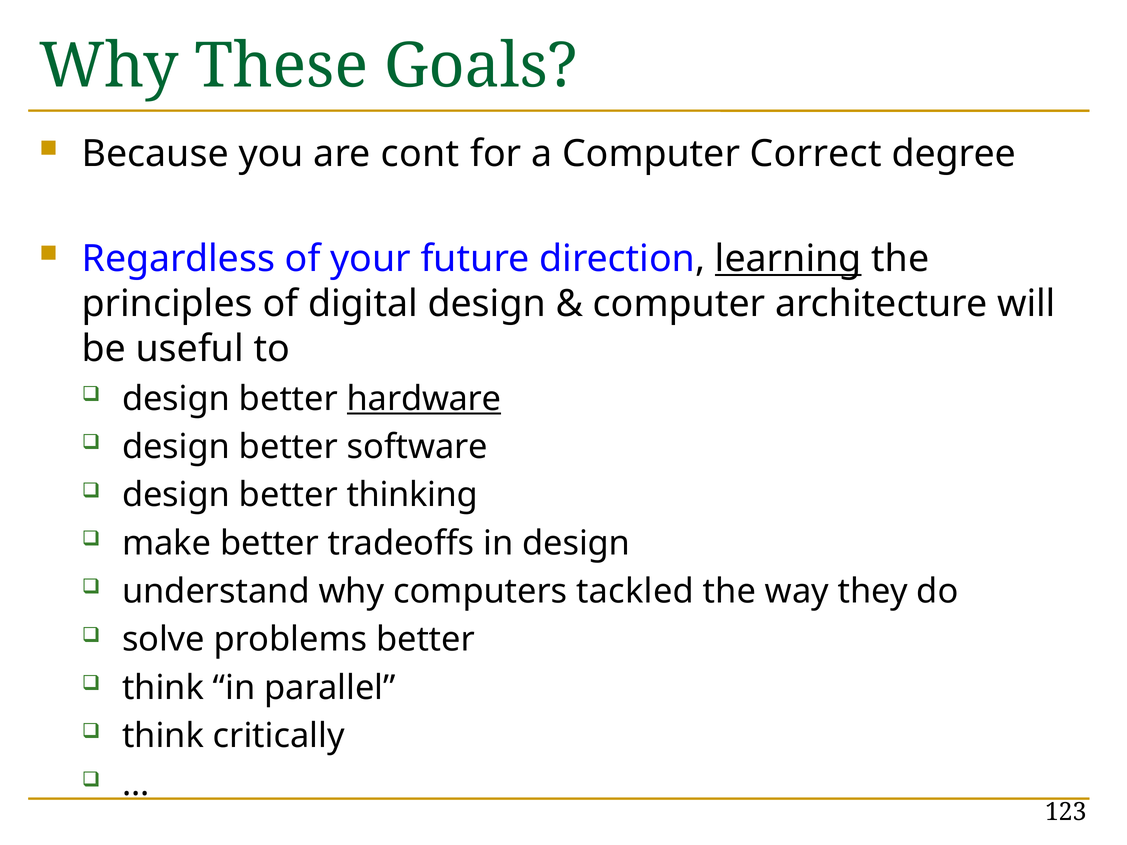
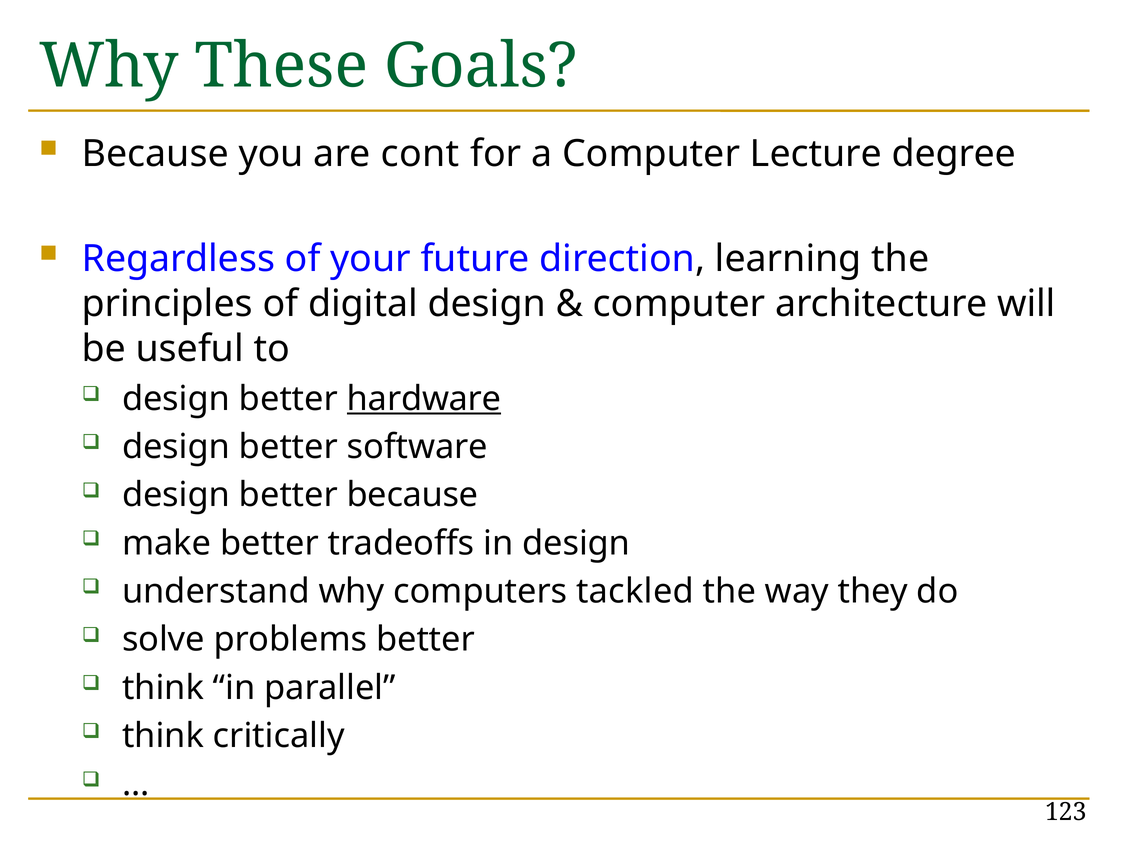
Correct: Correct -> Lecture
learning underline: present -> none
better thinking: thinking -> because
